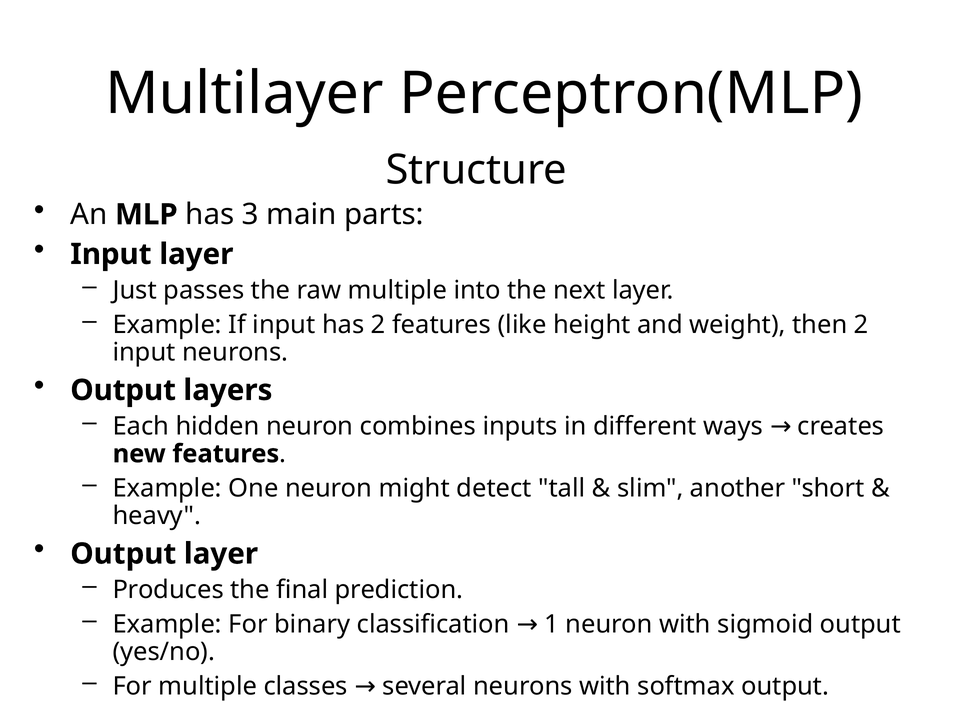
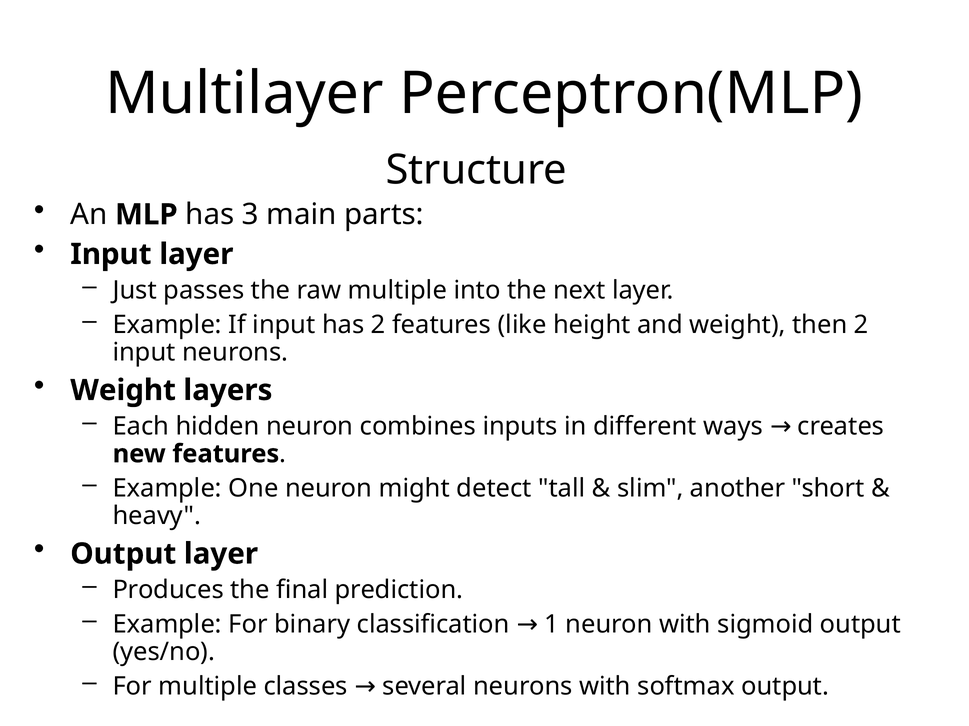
Output at (123, 391): Output -> Weight
